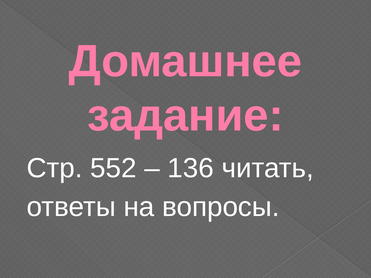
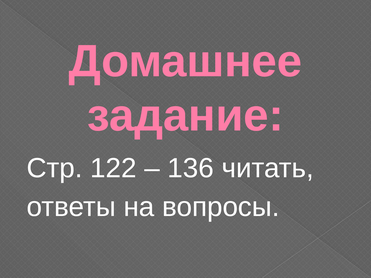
552: 552 -> 122
